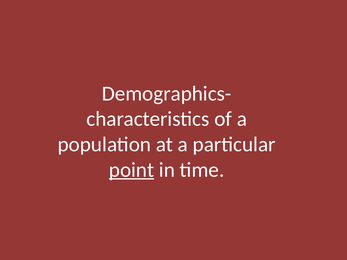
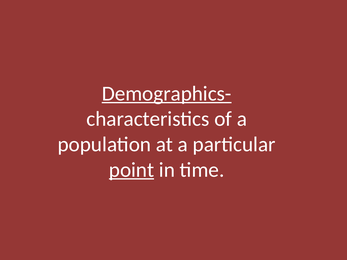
Demographics- underline: none -> present
